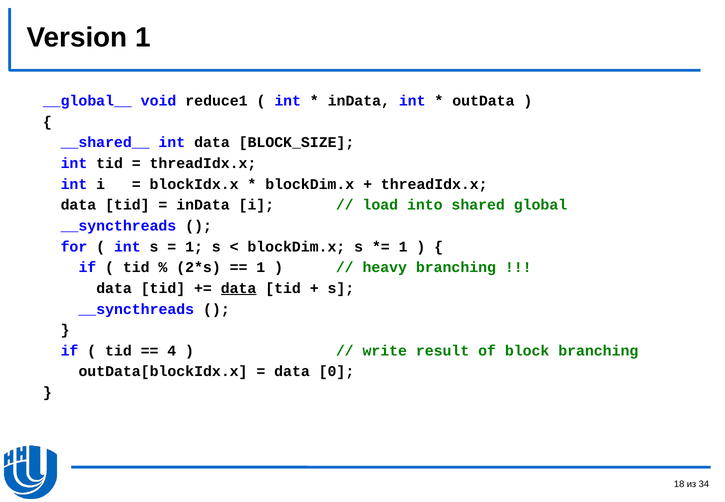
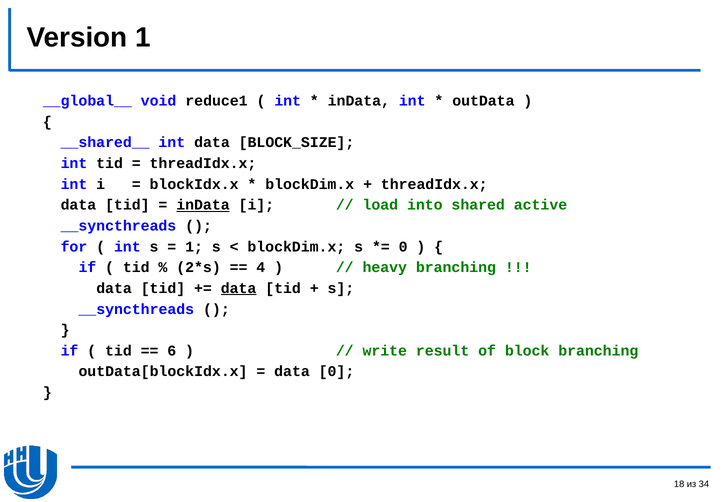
inData at (203, 205) underline: none -> present
global: global -> active
1 at (403, 247): 1 -> 0
1 at (261, 268): 1 -> 4
4: 4 -> 6
